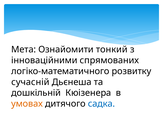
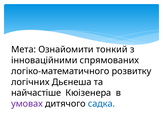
сучасній: сучасній -> логічних
дошкільній: дошкільній -> найчастіше
умовах colour: orange -> purple
